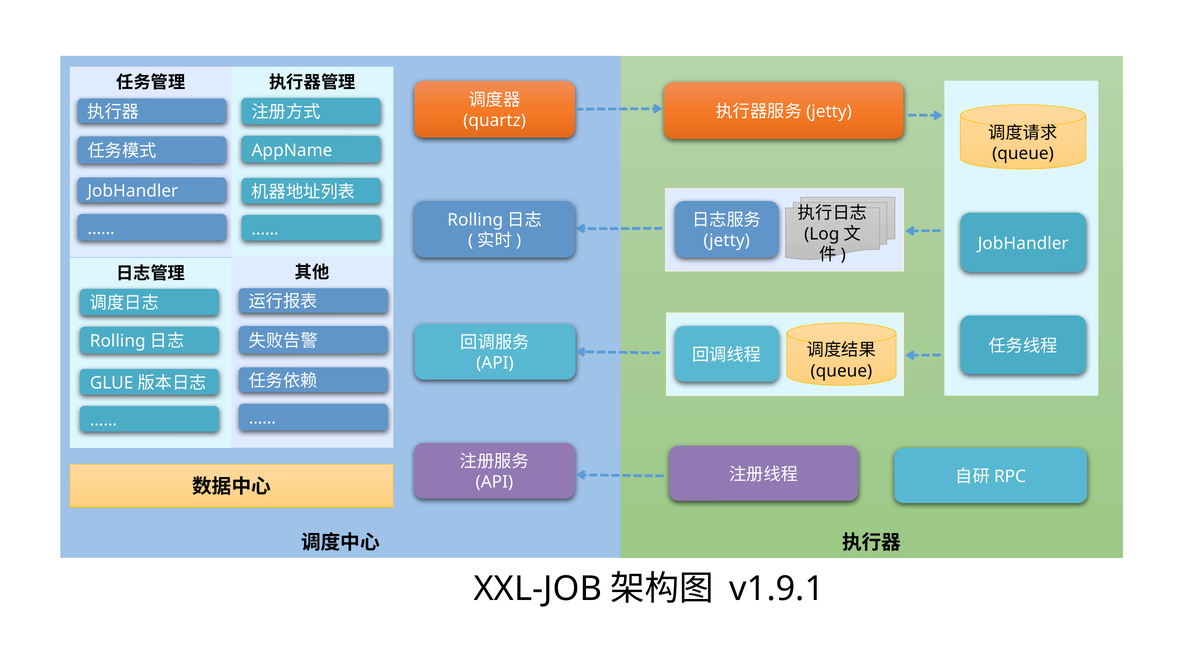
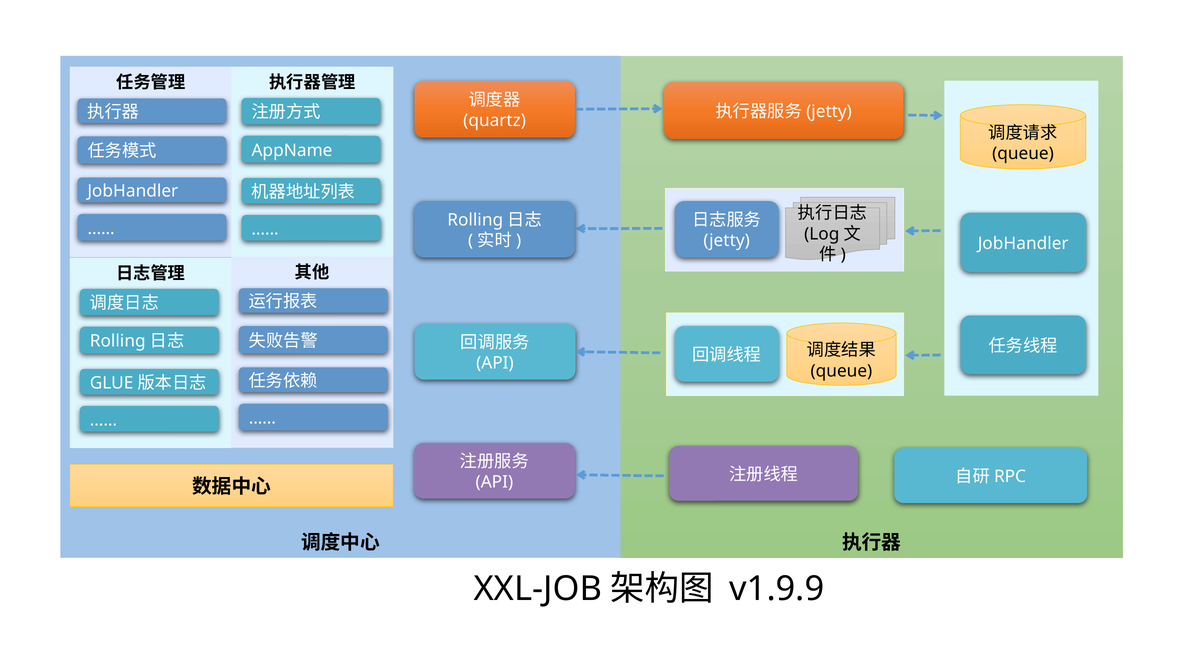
v1.9.1: v1.9.1 -> v1.9.9
